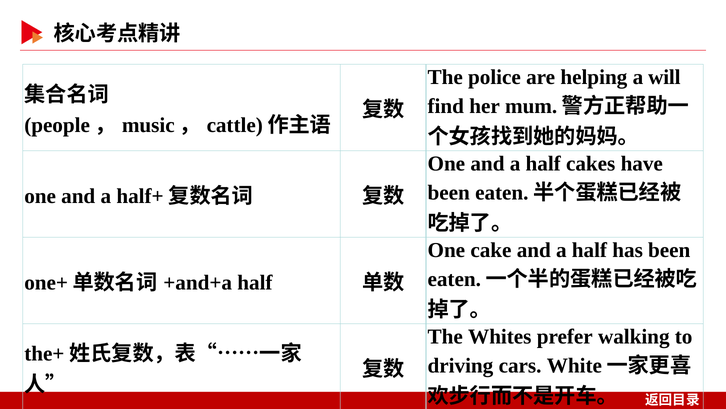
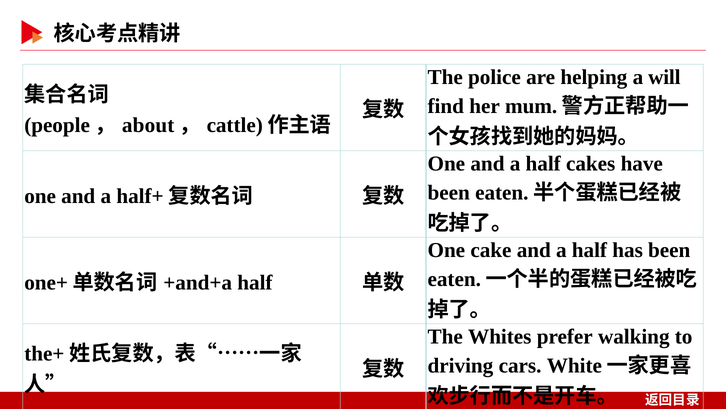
music: music -> about
